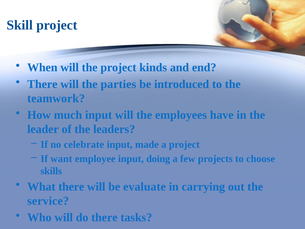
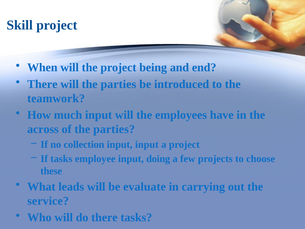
kinds: kinds -> being
leader: leader -> across
of the leaders: leaders -> parties
celebrate: celebrate -> collection
input made: made -> input
If want: want -> tasks
skills: skills -> these
What there: there -> leads
